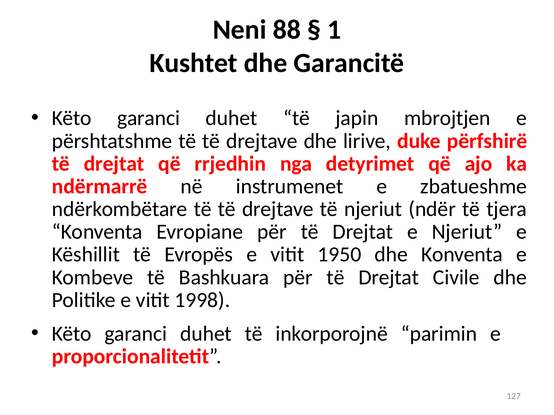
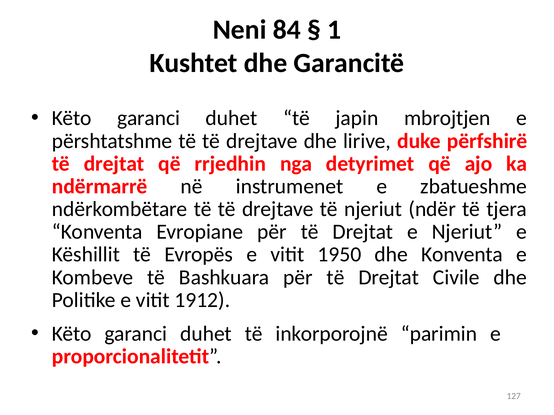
88: 88 -> 84
1998: 1998 -> 1912
